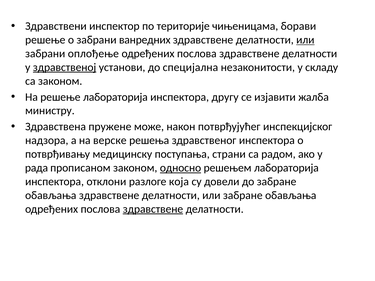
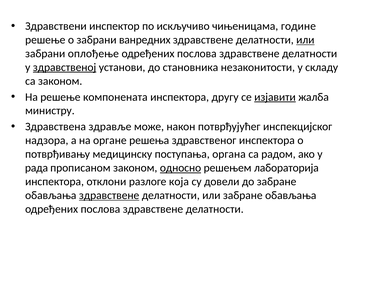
територије: територије -> искључиво
борави: борави -> године
специјална: специјална -> становника
решење лабораторија: лабораторија -> компонената
изјавити underline: none -> present
пружене: пружене -> здравље
верске: верске -> органе
страни: страни -> органа
здравствене at (109, 195) underline: none -> present
здравствене at (153, 209) underline: present -> none
